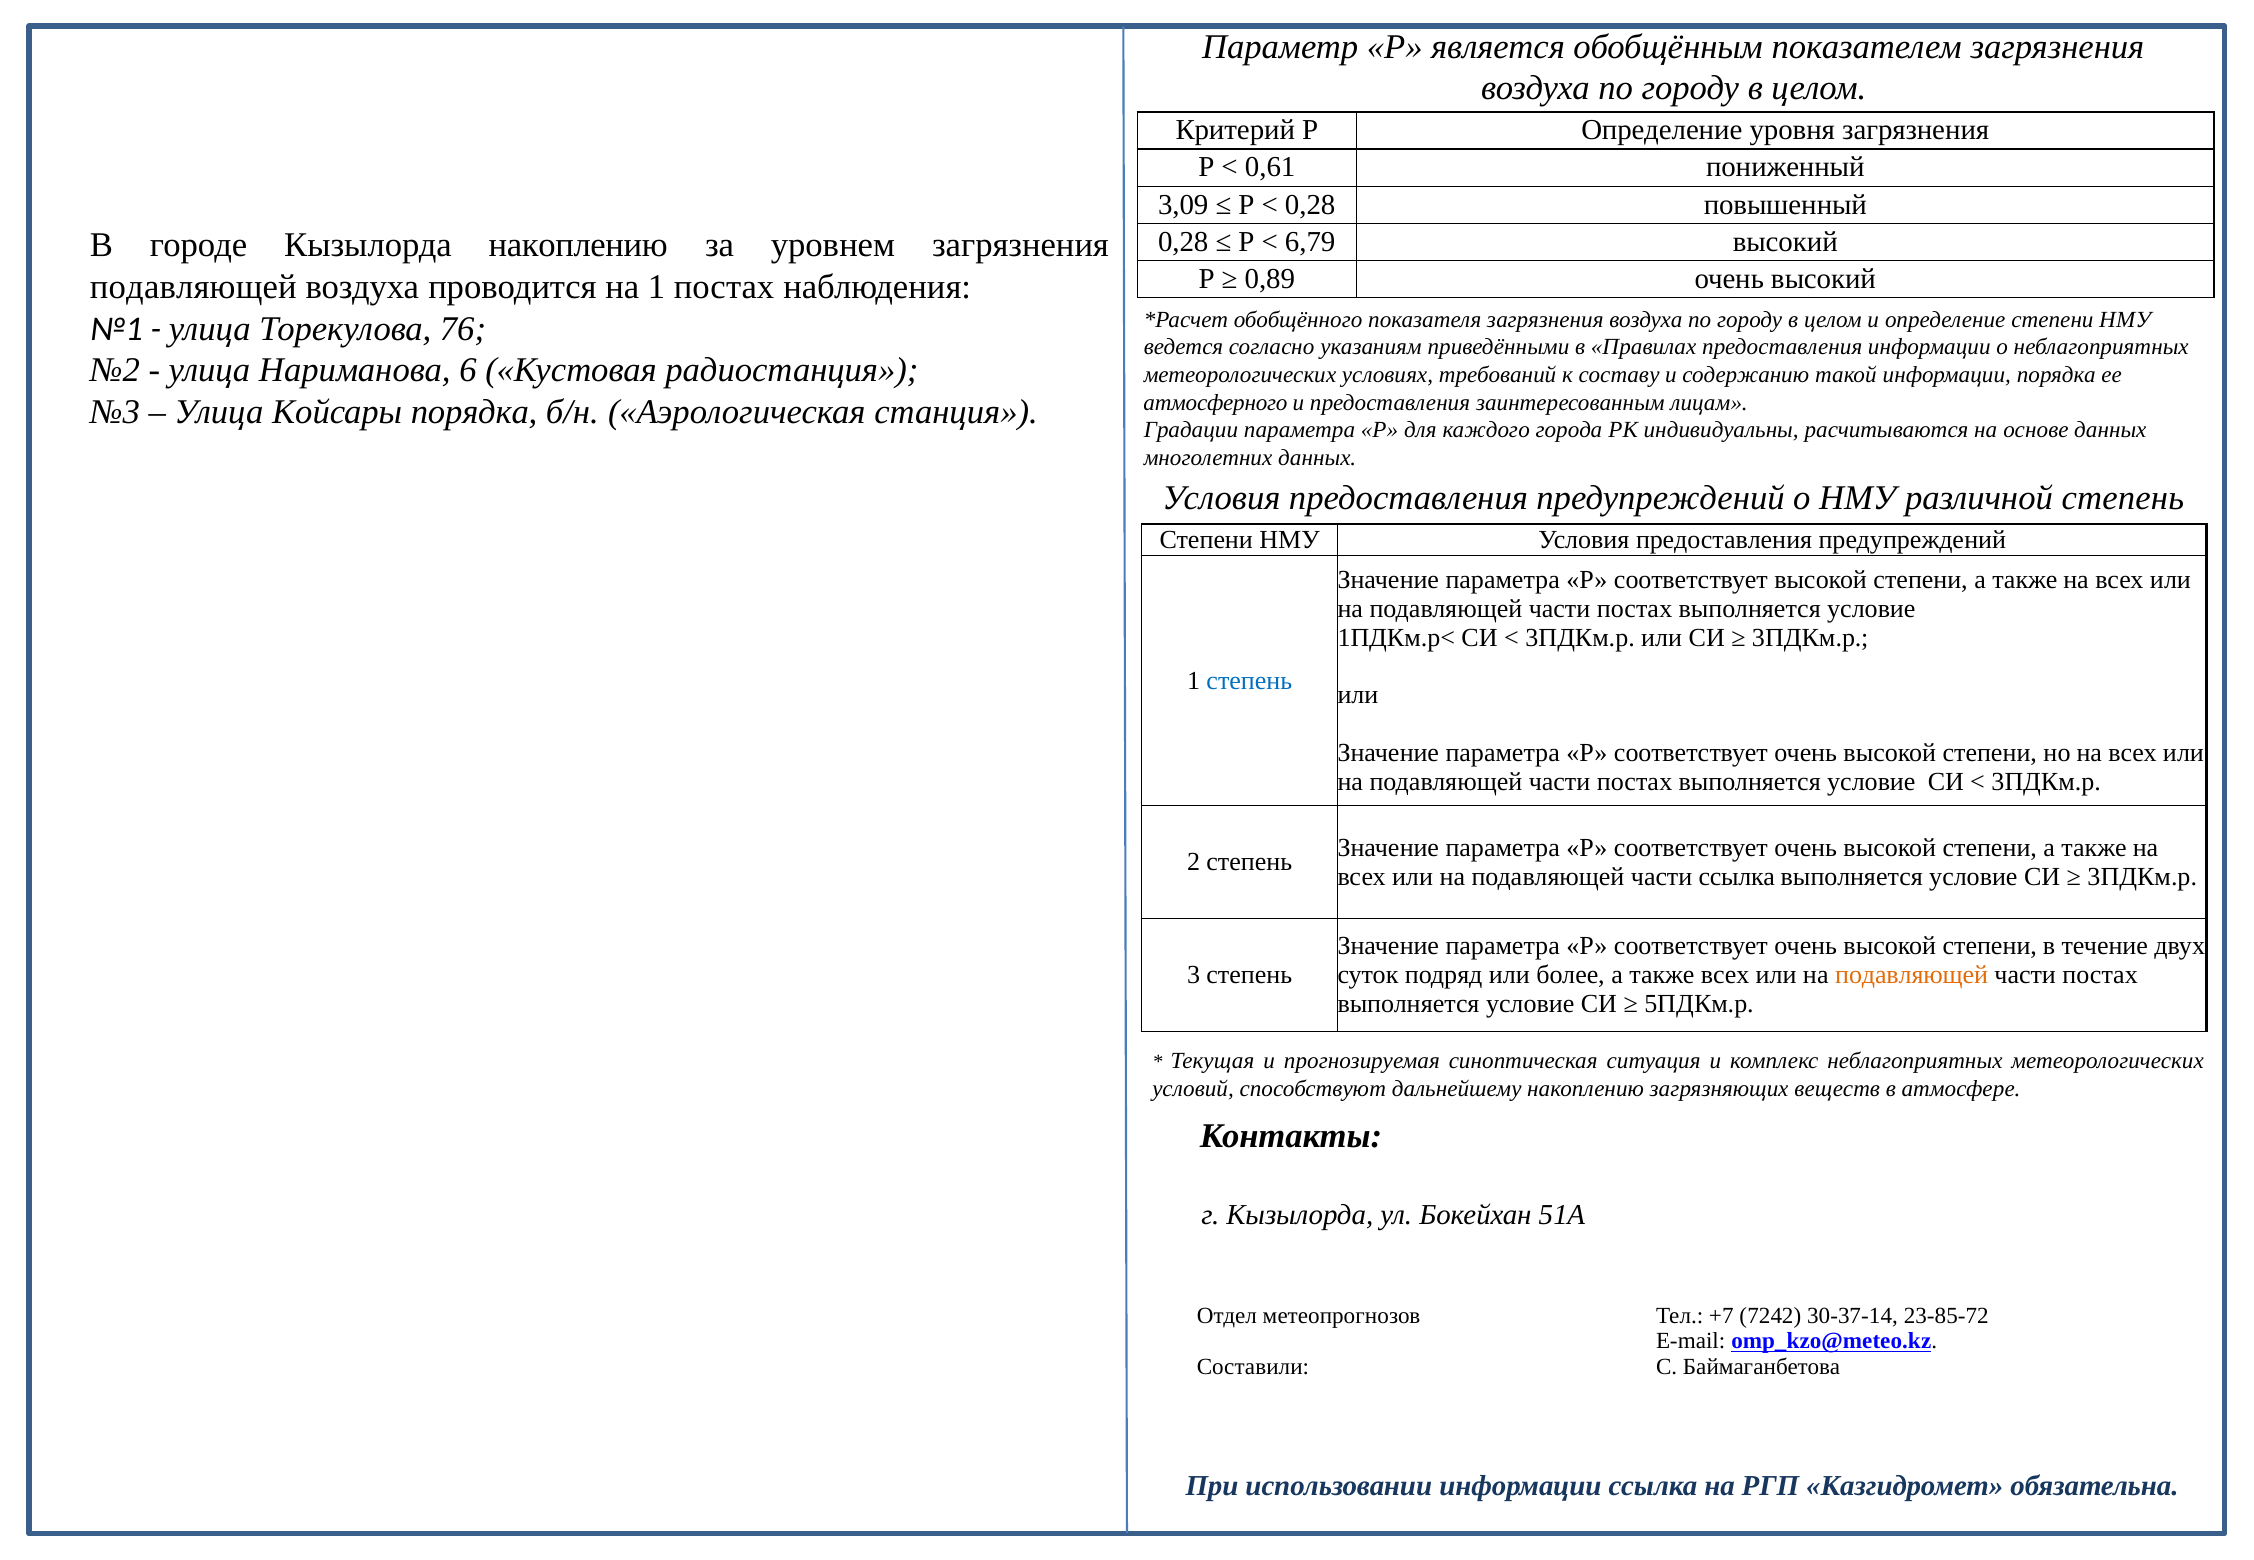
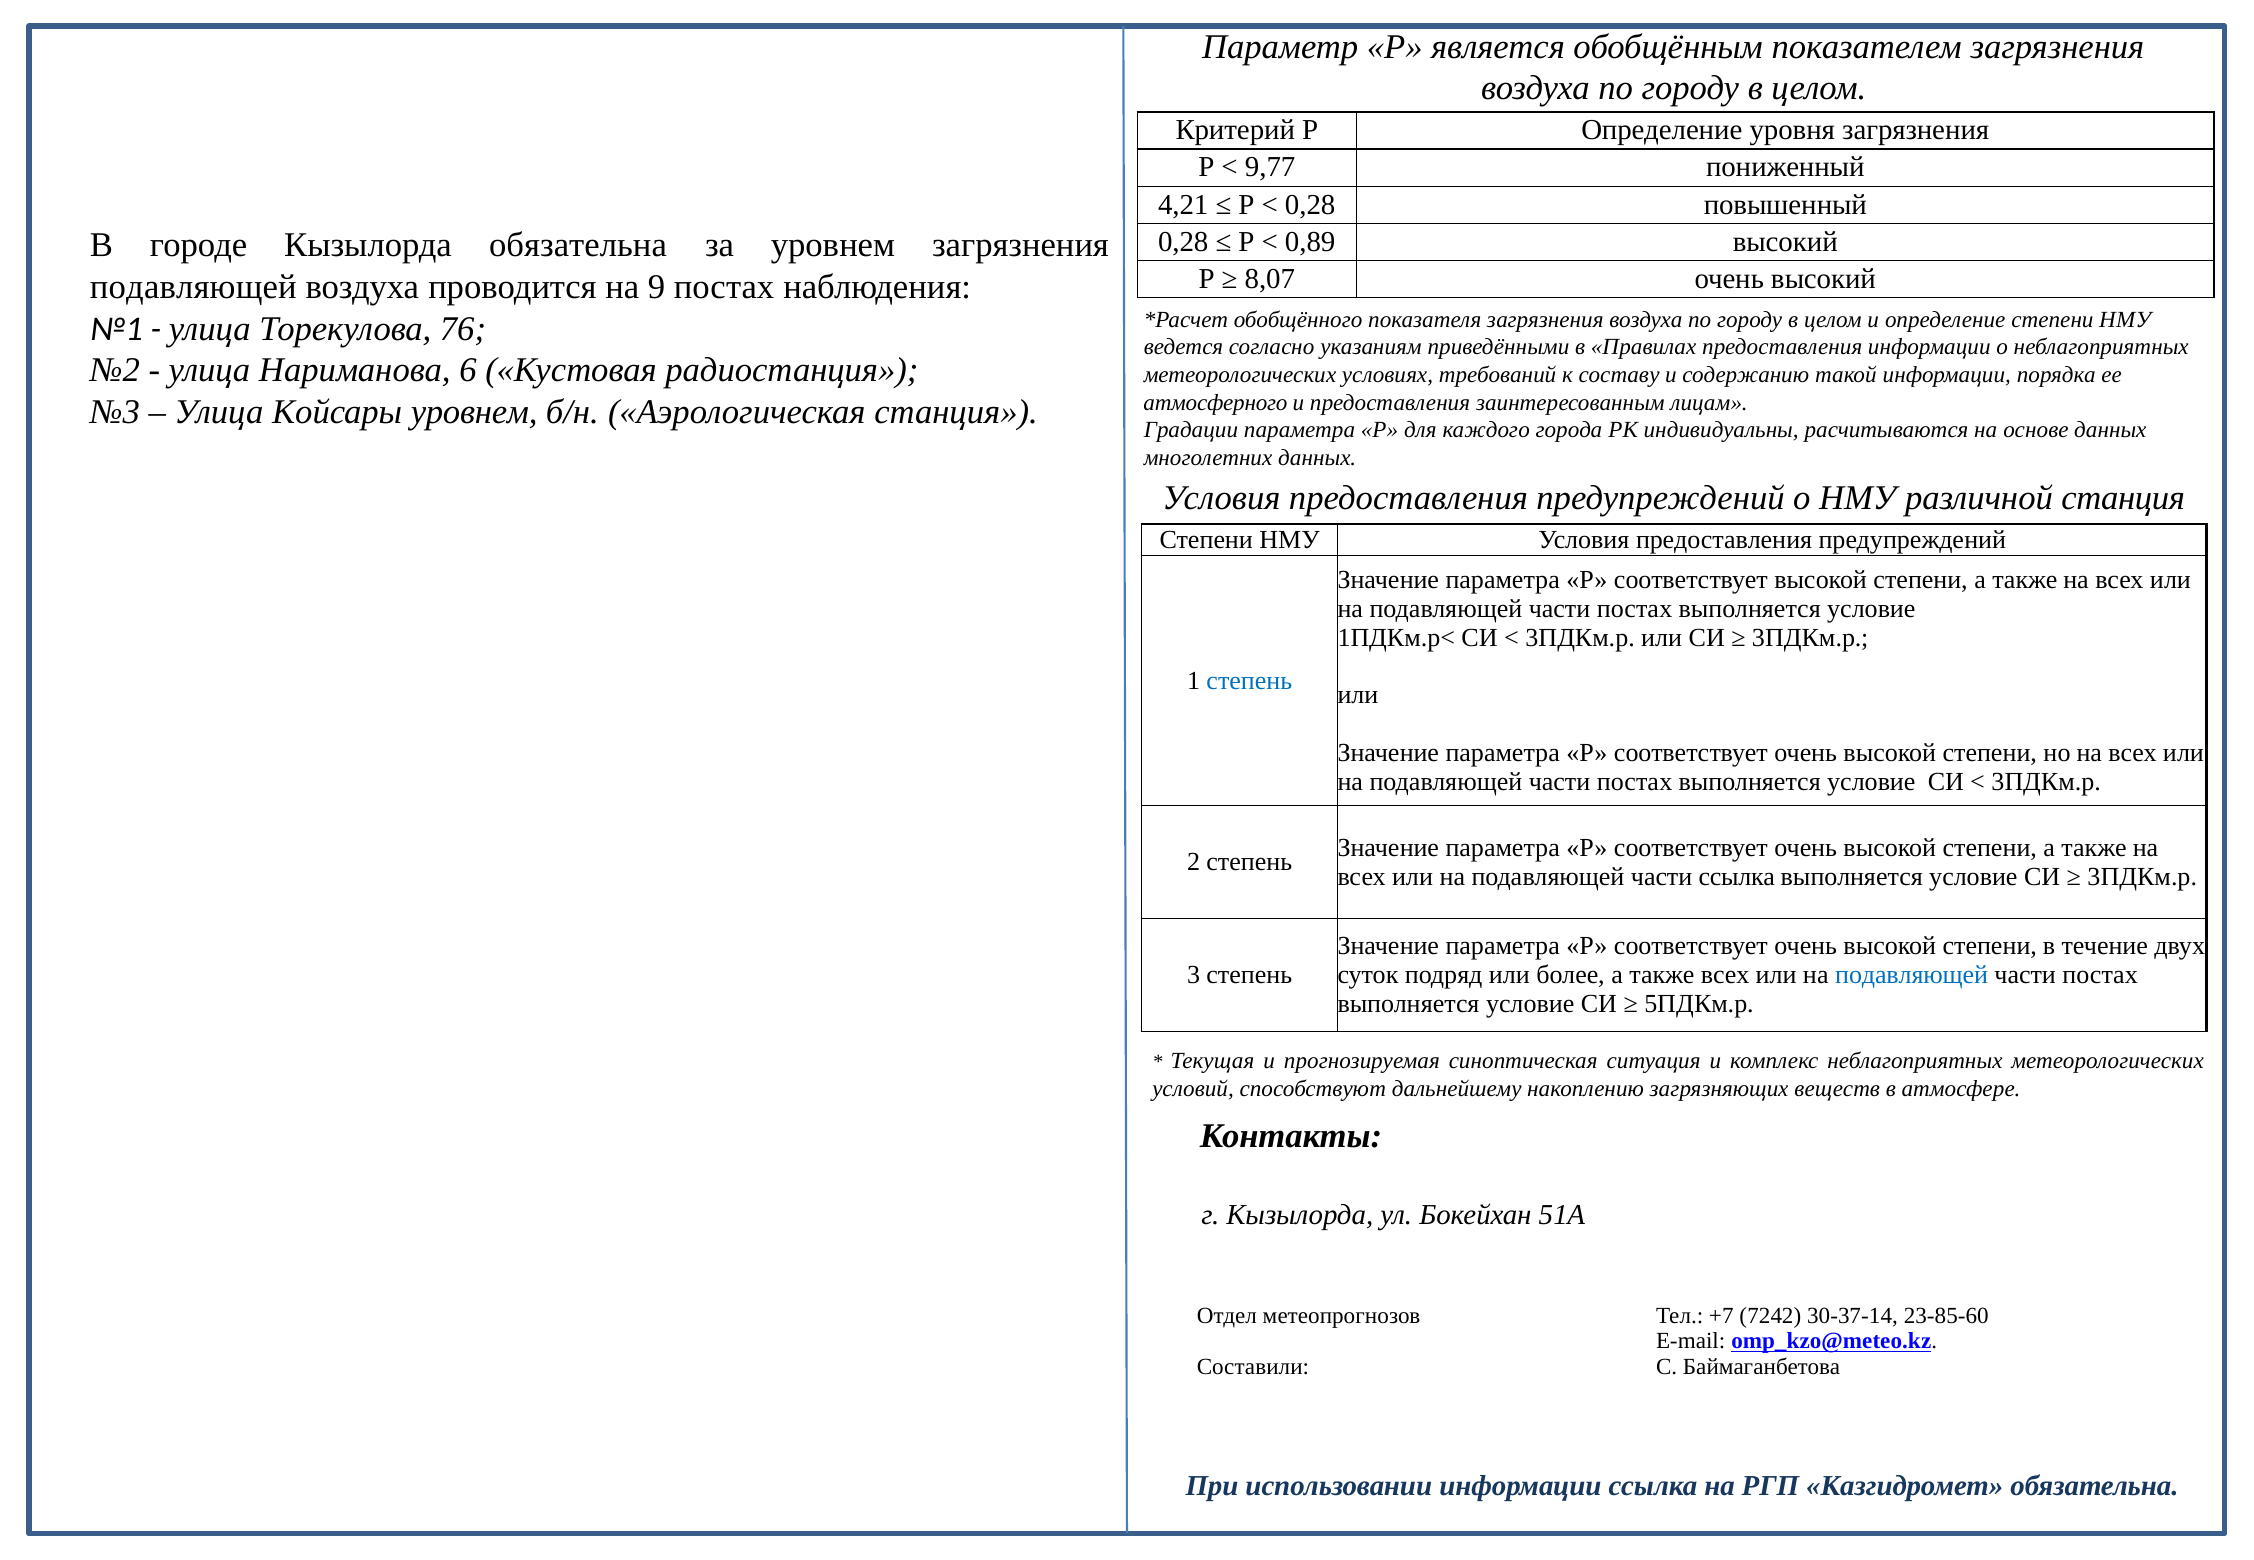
0,61: 0,61 -> 9,77
3,09: 3,09 -> 4,21
6,79: 6,79 -> 0,89
Кызылорда накоплению: накоплению -> обязательна
0,89: 0,89 -> 8,07
на 1: 1 -> 9
Койсары порядка: порядка -> уровнем
различной степень: степень -> станция
подавляющей at (1912, 975) colour: orange -> blue
23-85-72: 23-85-72 -> 23-85-60
